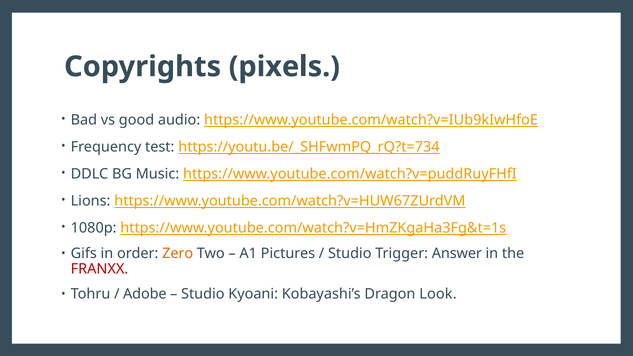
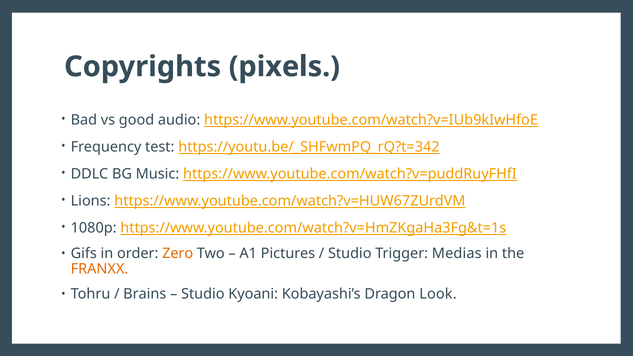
https://youtu.be/_SHFwmPQ_rQ?t=734: https://youtu.be/_SHFwmPQ_rQ?t=734 -> https://youtu.be/_SHFwmPQ_rQ?t=342
Answer: Answer -> Medias
FRANXX colour: red -> orange
Adobe: Adobe -> Brains
